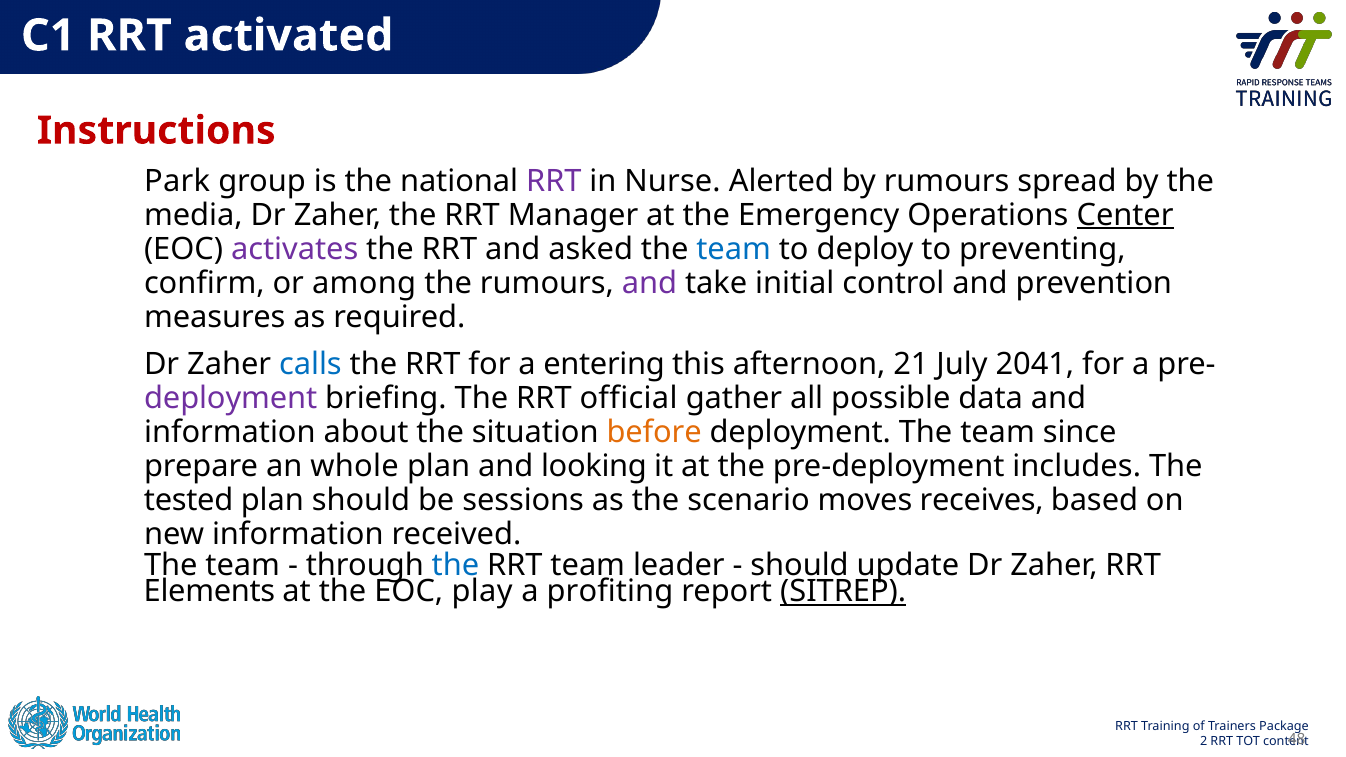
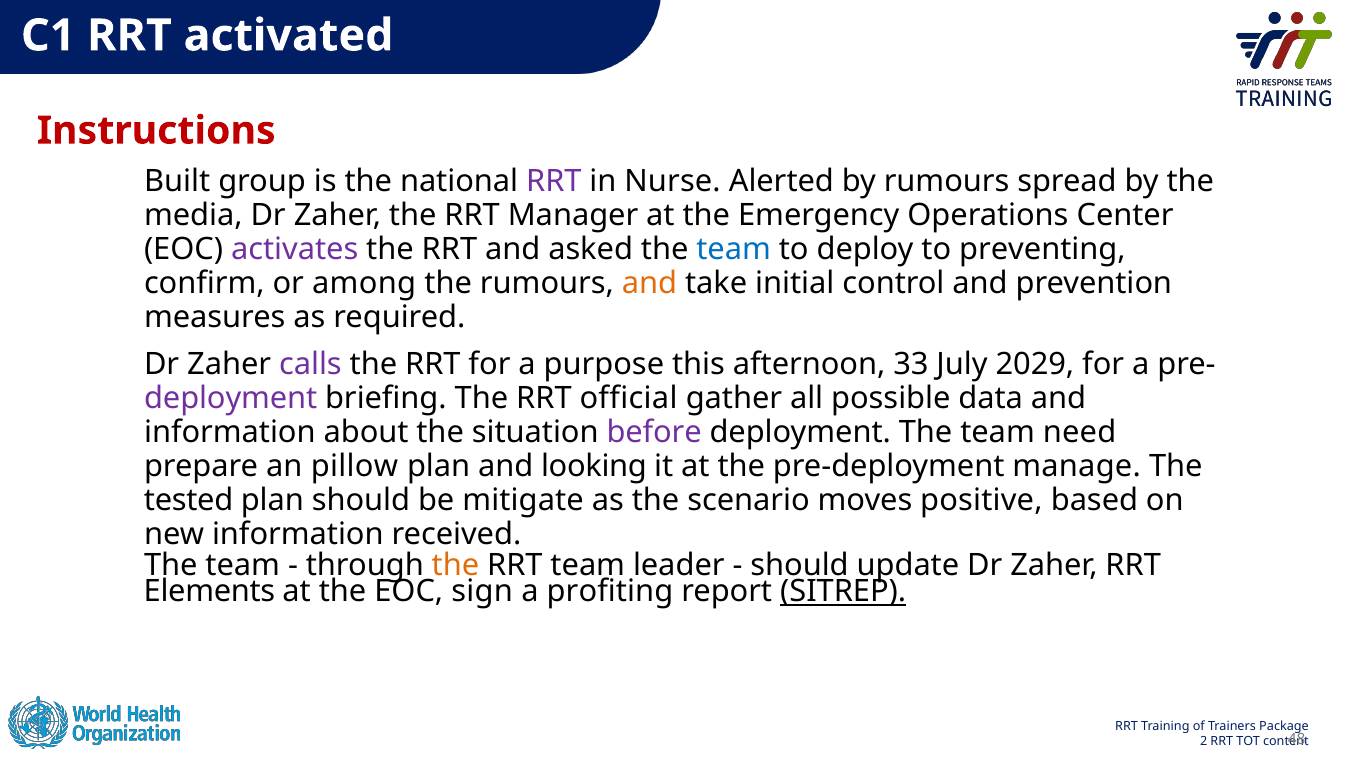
Park: Park -> Built
Center underline: present -> none
and at (650, 283) colour: purple -> orange
calls colour: blue -> purple
entering: entering -> purpose
21: 21 -> 33
2041: 2041 -> 2029
before colour: orange -> purple
since: since -> need
whole: whole -> pillow
includes: includes -> manage
sessions: sessions -> mitigate
receives: receives -> positive
the at (455, 565) colour: blue -> orange
play: play -> sign
